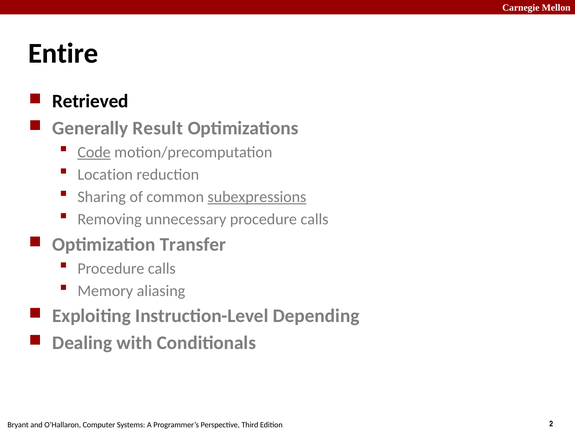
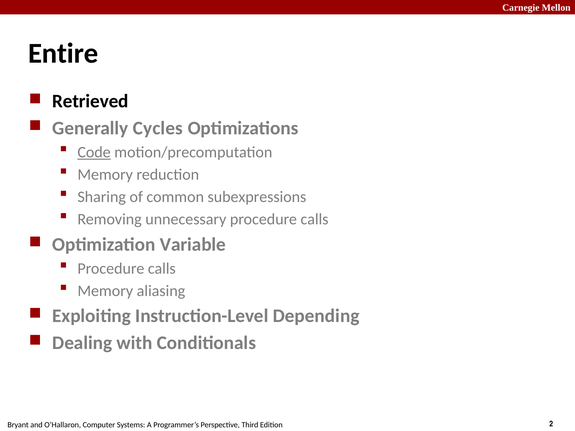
Result: Result -> Cycles
Location at (105, 175): Location -> Memory
subexpressions underline: present -> none
Transfer: Transfer -> Variable
